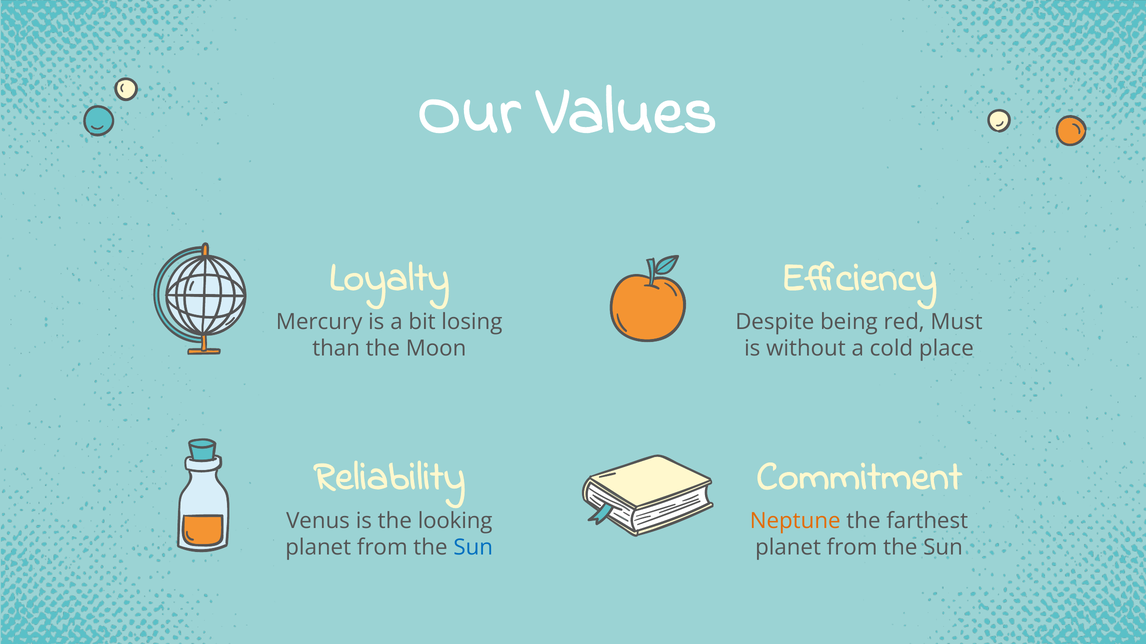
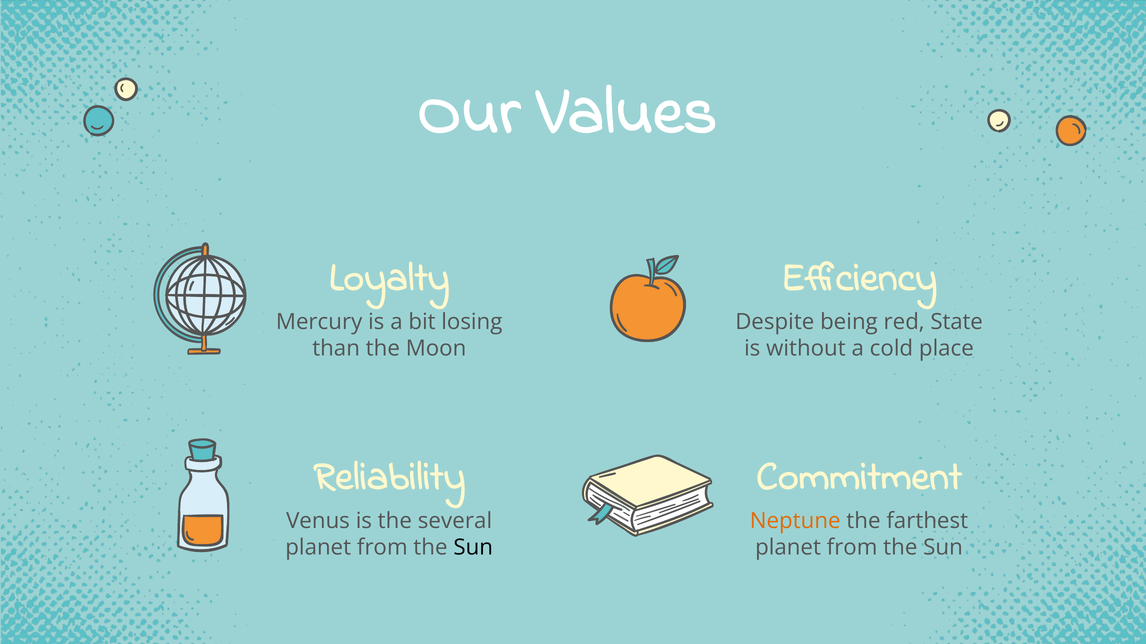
Must: Must -> State
looking: looking -> several
Sun at (473, 548) colour: blue -> black
